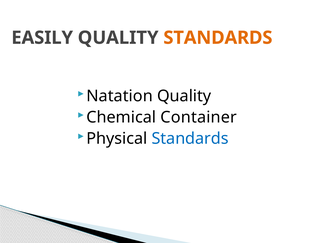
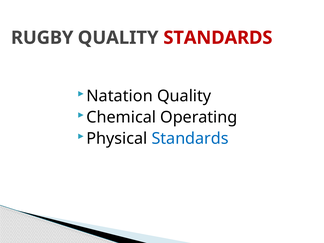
EASILY: EASILY -> RUGBY
STANDARDS at (218, 38) colour: orange -> red
Container: Container -> Operating
